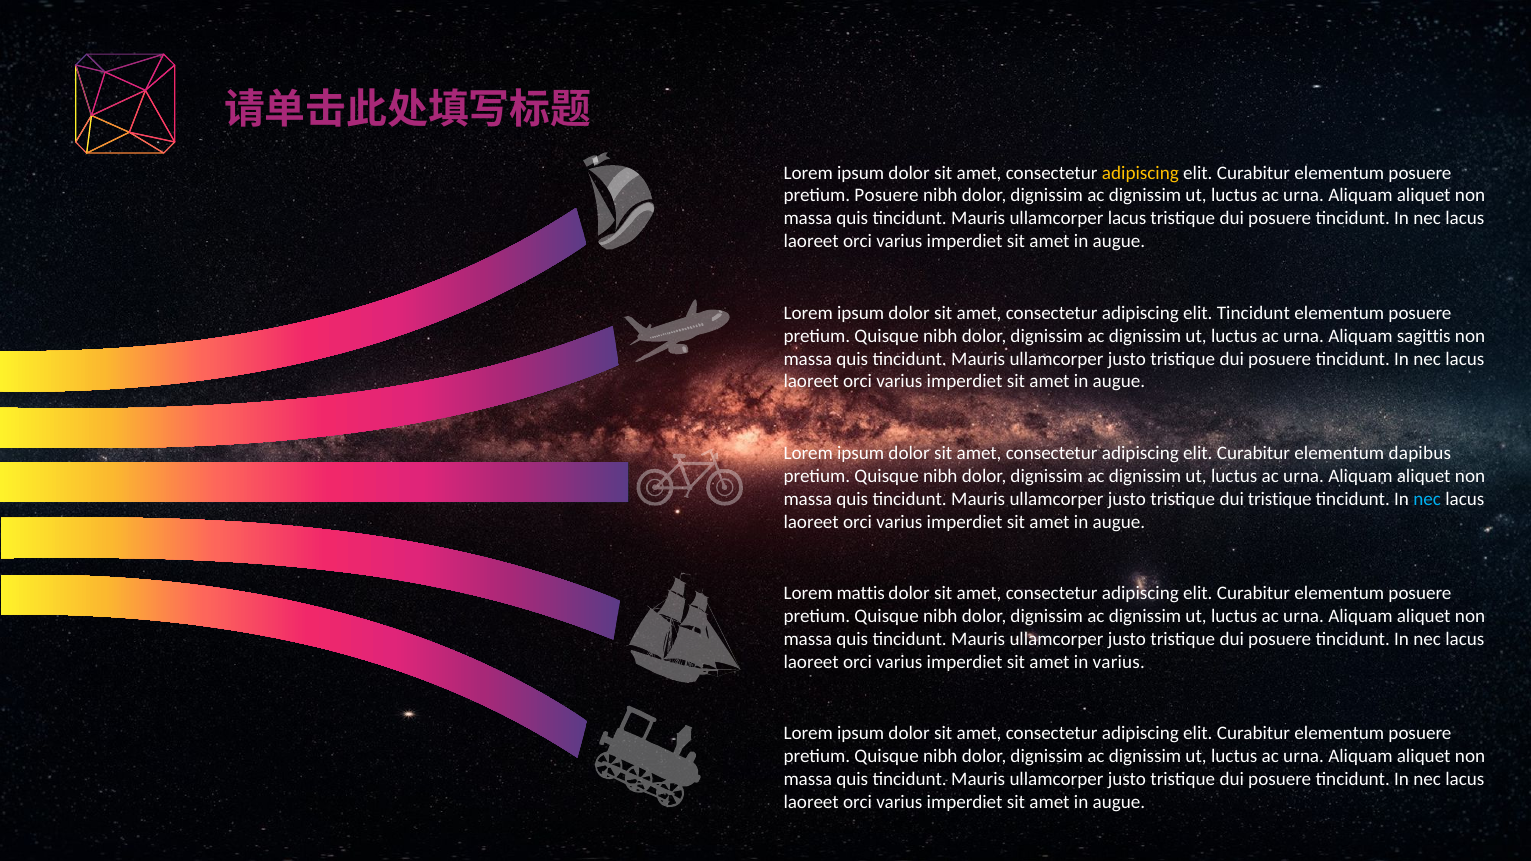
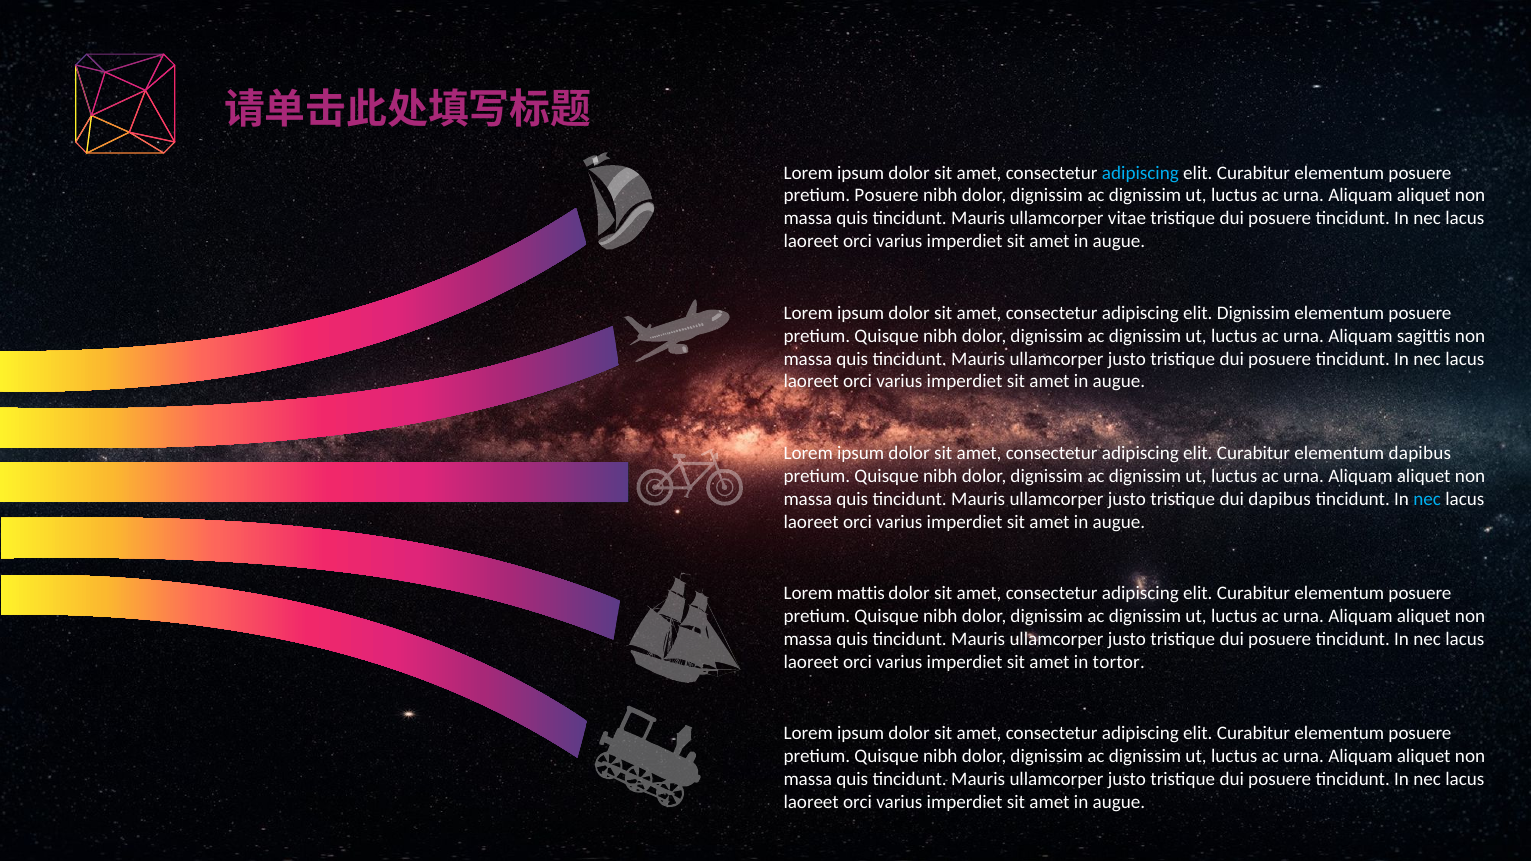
adipiscing at (1140, 173) colour: yellow -> light blue
ullamcorper lacus: lacus -> vitae
elit Tincidunt: Tincidunt -> Dignissim
dui tristique: tristique -> dapibus
in varius: varius -> tortor
